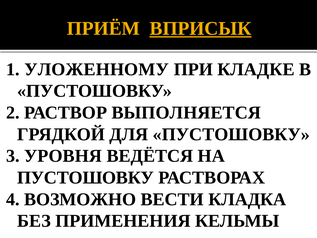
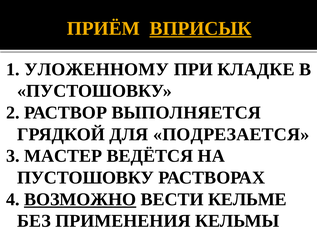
ДЛЯ ПУСТОШОВКУ: ПУСТОШОВКУ -> ПОДРЕЗАЕТСЯ
УРОВНЯ: УРОВНЯ -> МАСТЕР
ВОЗМОЖНО underline: none -> present
КЛАДКА: КЛАДКА -> КЕЛЬМЕ
